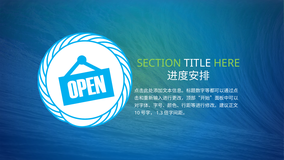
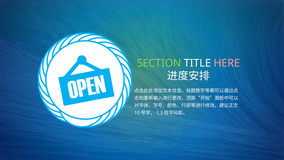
HERE colour: light green -> pink
